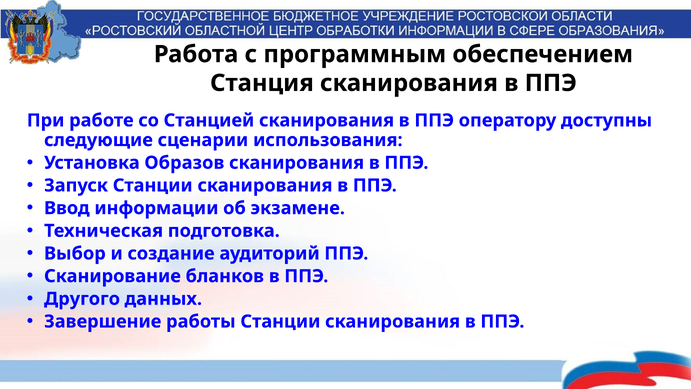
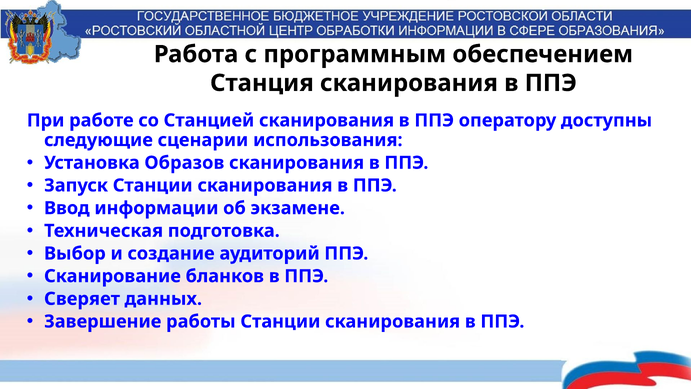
Другого: Другого -> Сверяет
